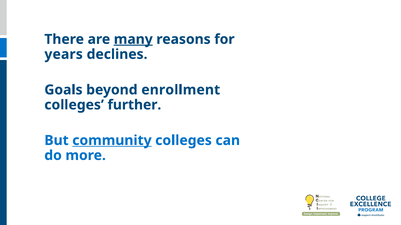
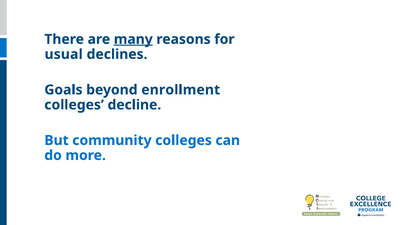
years: years -> usual
further: further -> decline
community underline: present -> none
